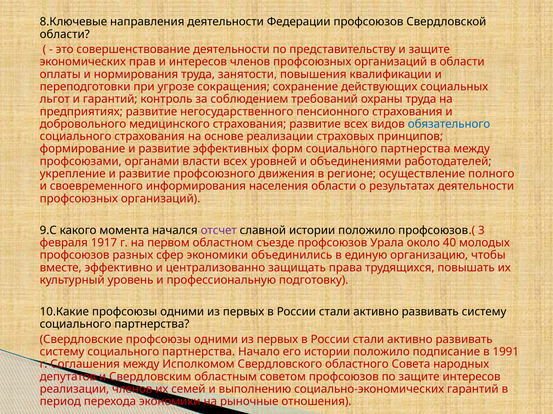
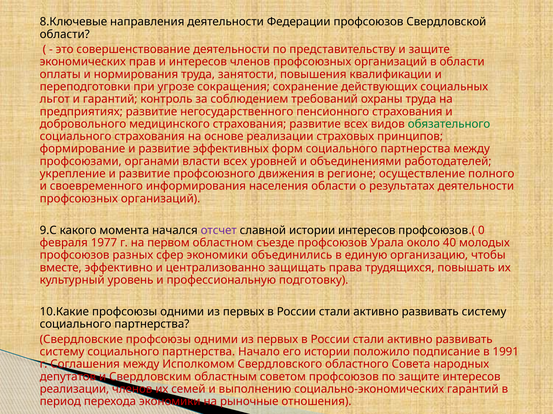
обязательного colour: blue -> green
славной истории положило: положило -> интересов
3: 3 -> 0
1917: 1917 -> 1977
